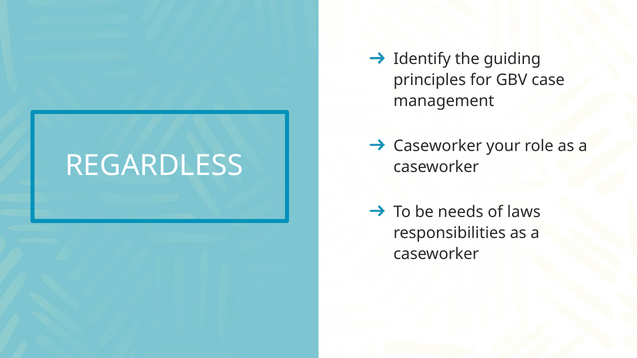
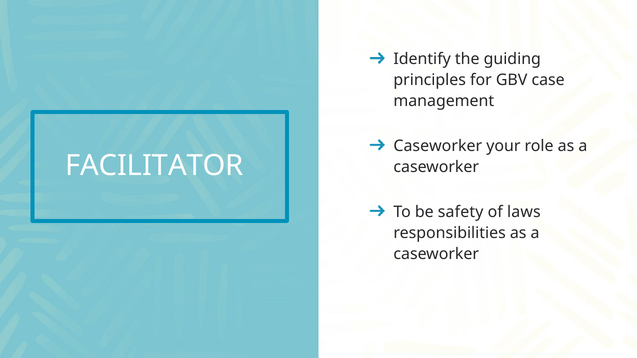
REGARDLESS: REGARDLESS -> FACILITATOR
needs: needs -> safety
